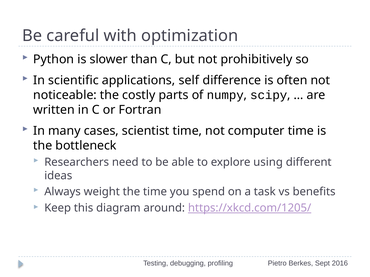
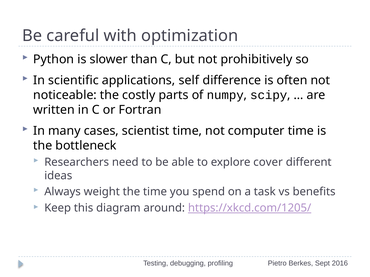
using: using -> cover
